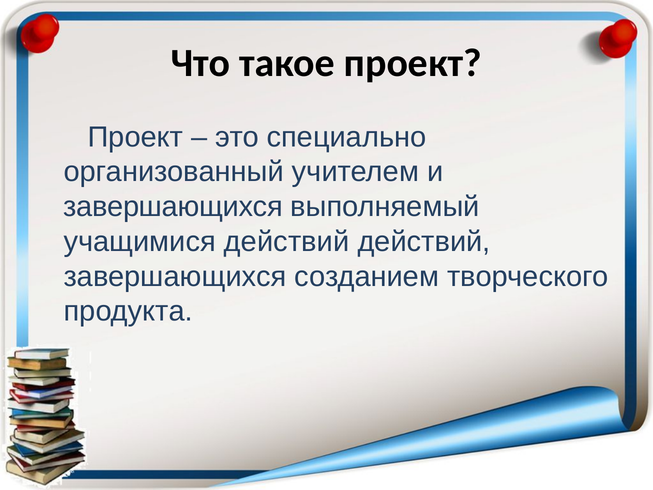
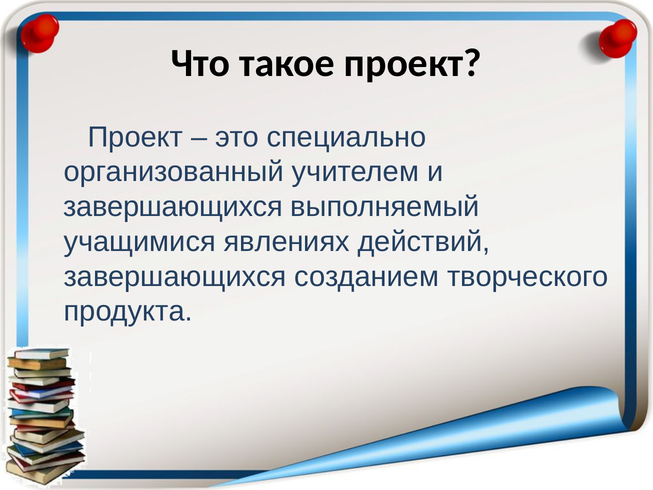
учащимися действий: действий -> явлениях
